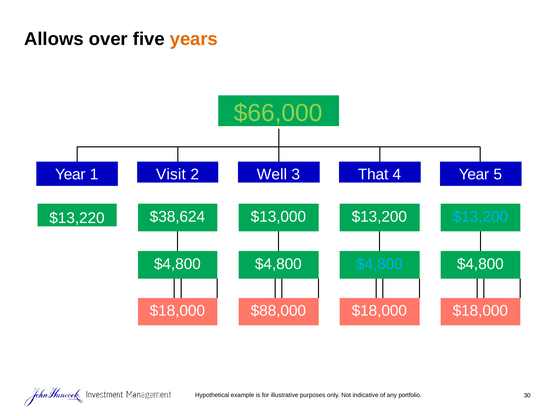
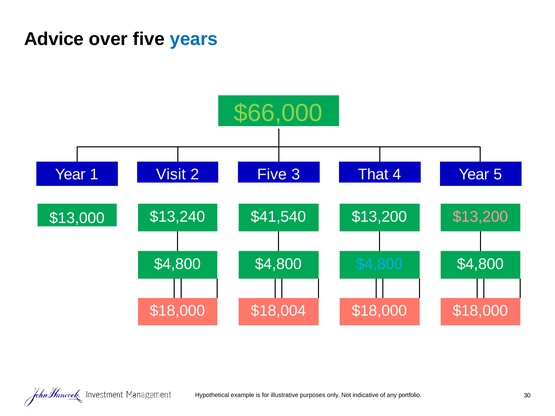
Allows: Allows -> Advice
years colour: orange -> blue
1 Well: Well -> Five
$38,624: $38,624 -> $13,240
$13,000: $13,000 -> $41,540
$13,200 at (480, 217) colour: light blue -> pink
$13,220: $13,220 -> $13,000
$88,000: $88,000 -> $18,004
